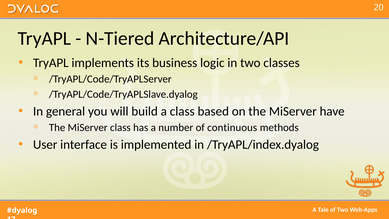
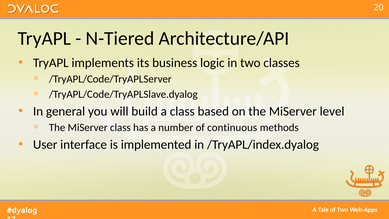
have: have -> level
